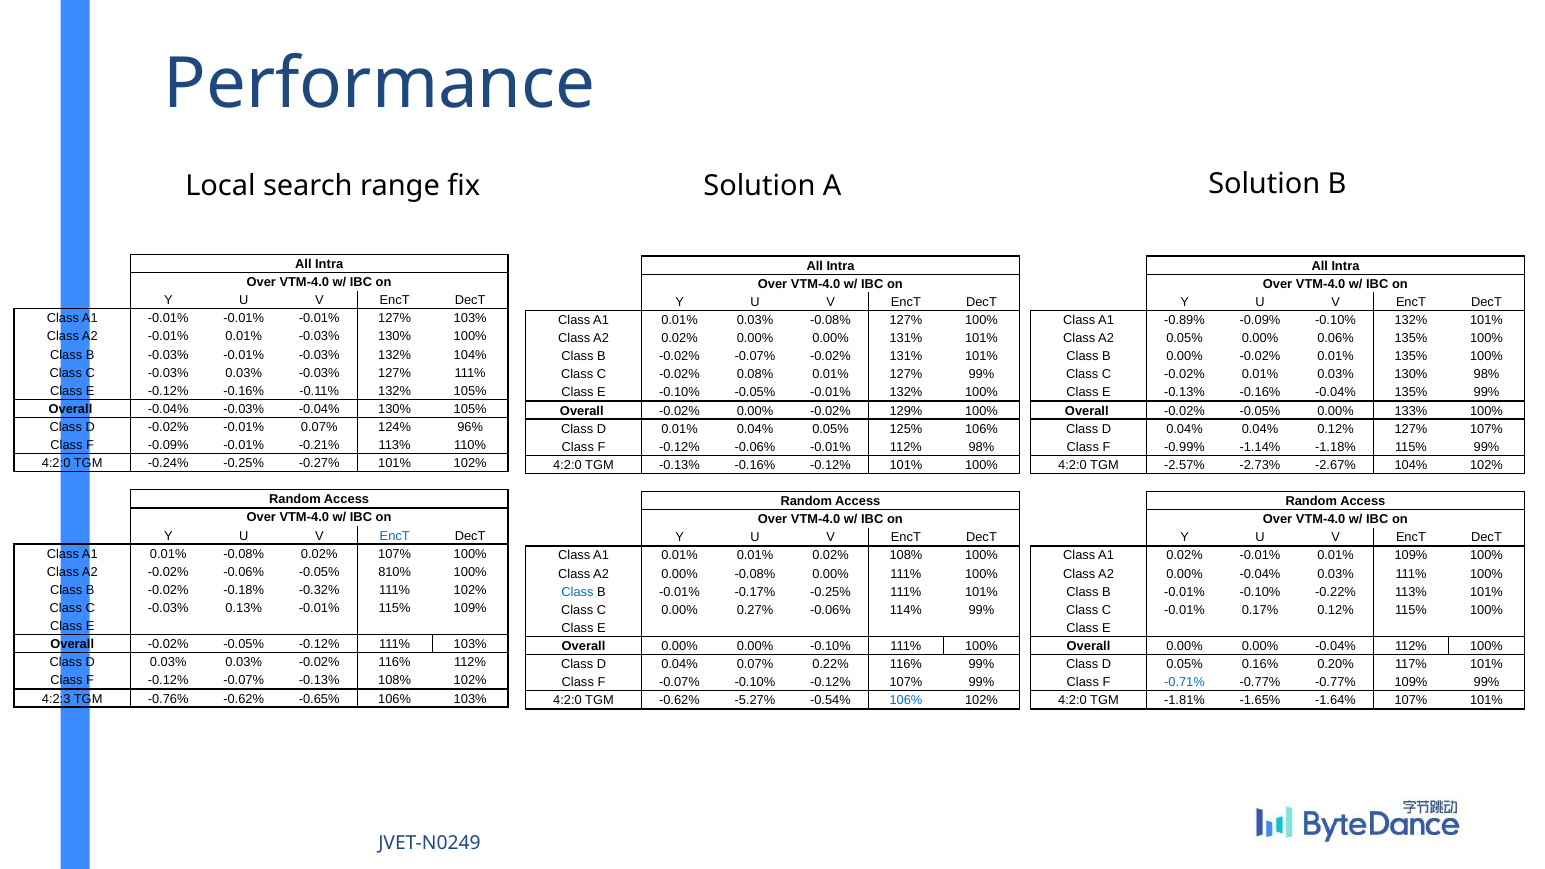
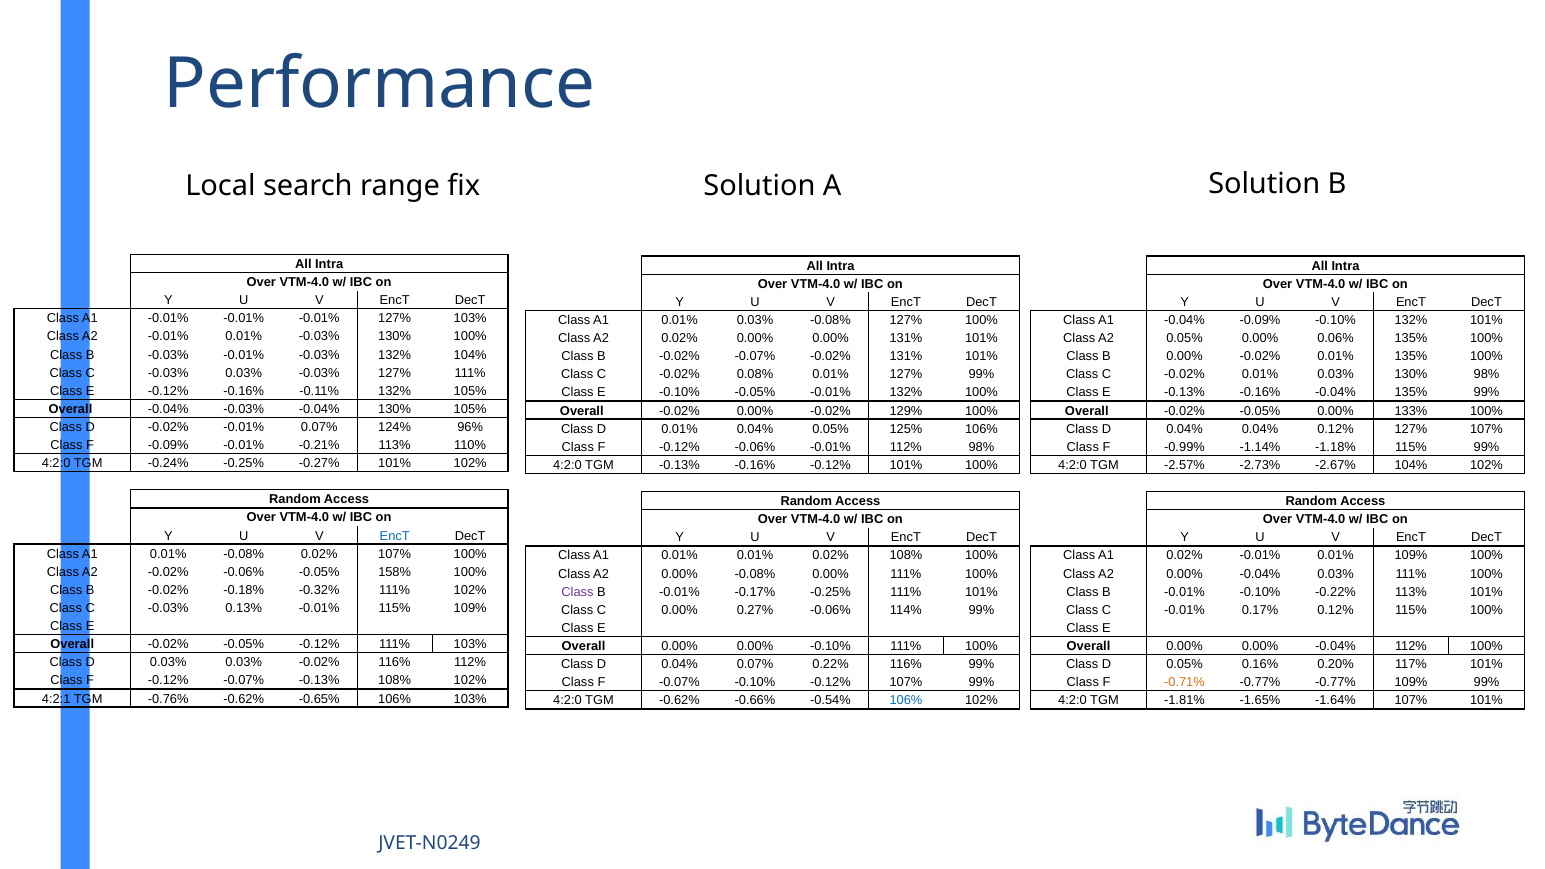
A1 -0.89%: -0.89% -> -0.04%
810%: 810% -> 158%
Class at (578, 592) colour: blue -> purple
-0.71% colour: blue -> orange
4:2:3: 4:2:3 -> 4:2:1
-5.27%: -5.27% -> -0.66%
